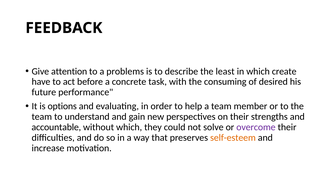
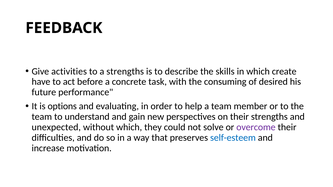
attention: attention -> activities
a problems: problems -> strengths
least: least -> skills
accountable: accountable -> unexpected
self-esteem colour: orange -> blue
